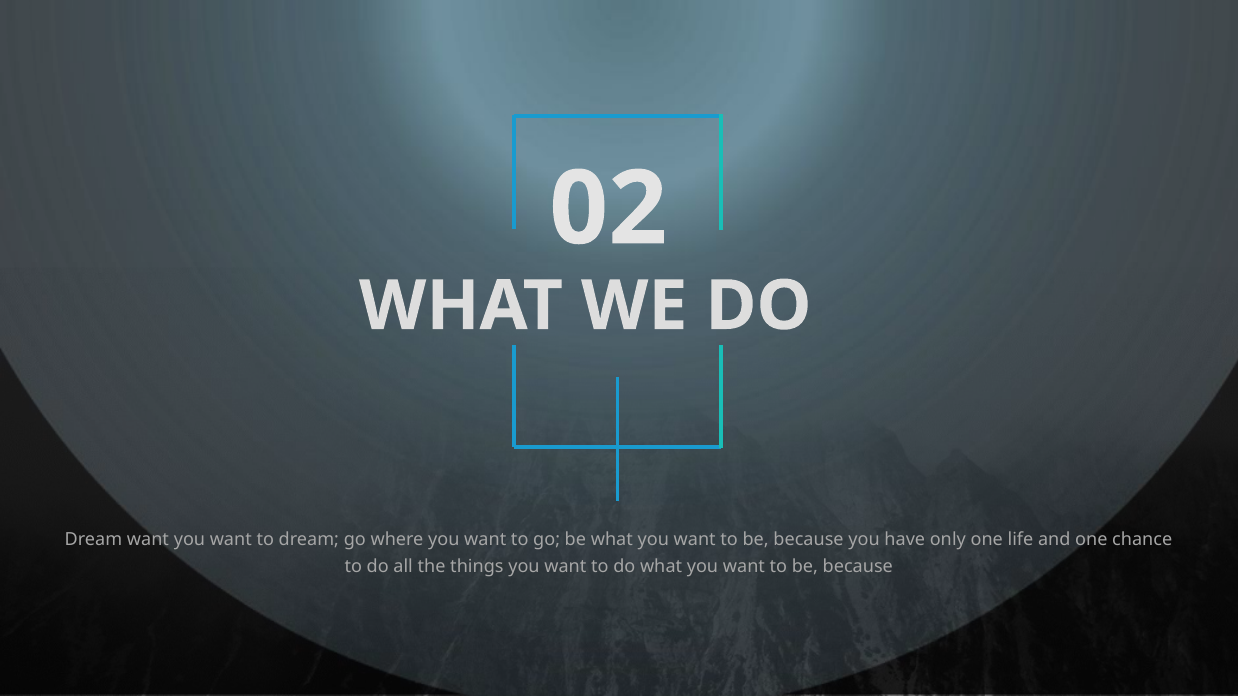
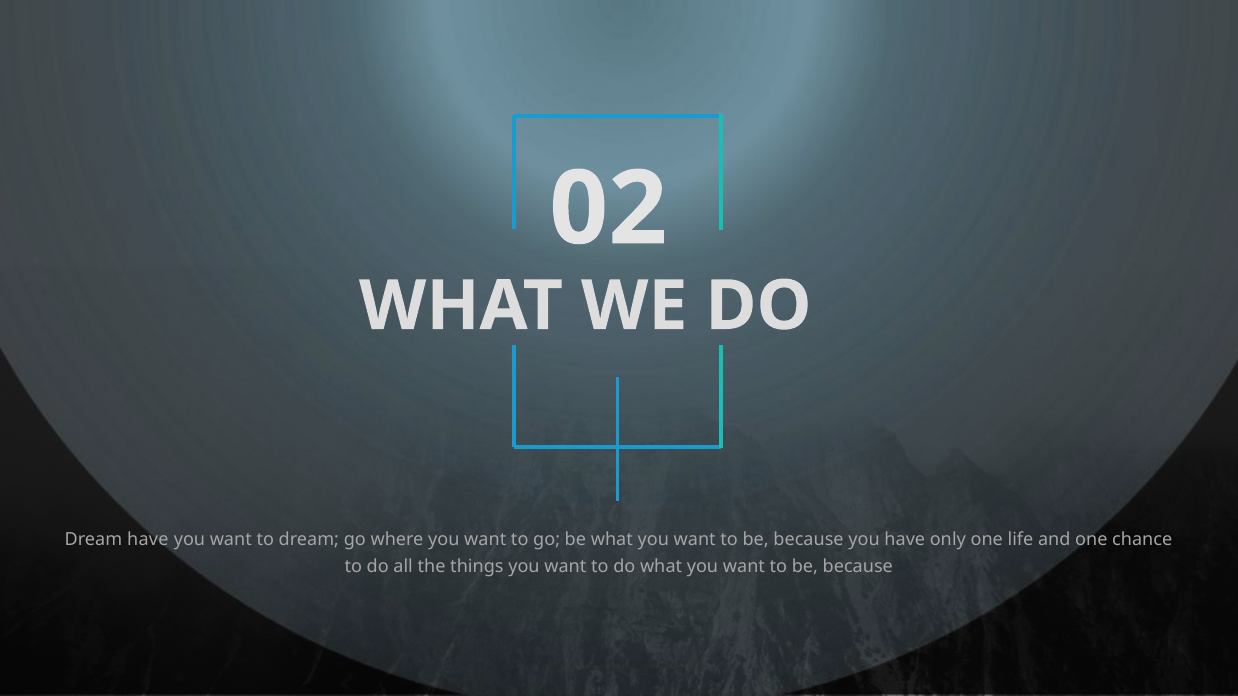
Dream want: want -> have
